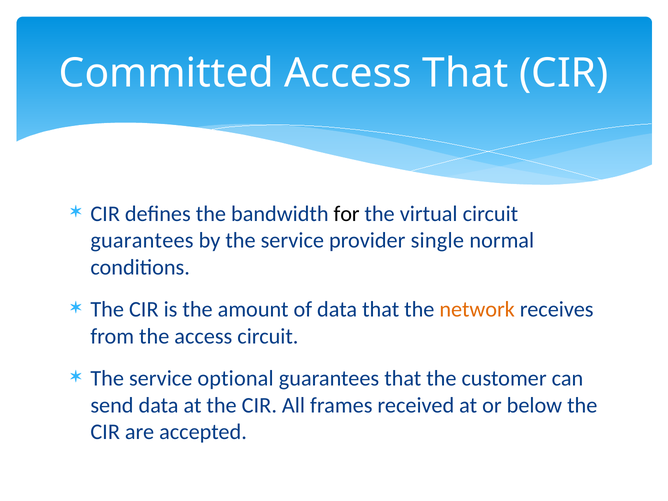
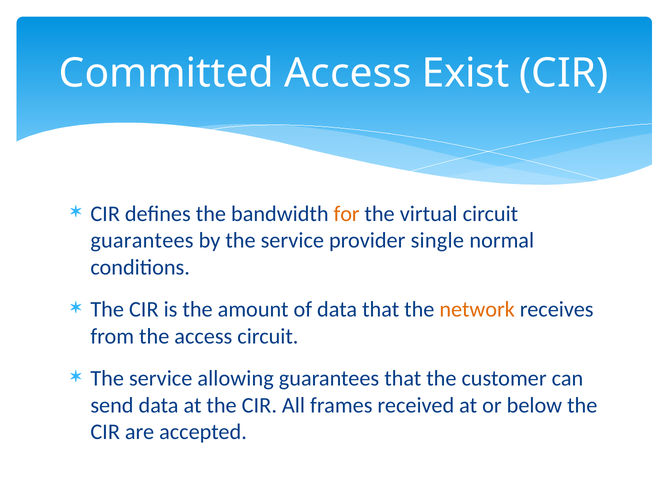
Access That: That -> Exist
for colour: black -> orange
optional: optional -> allowing
